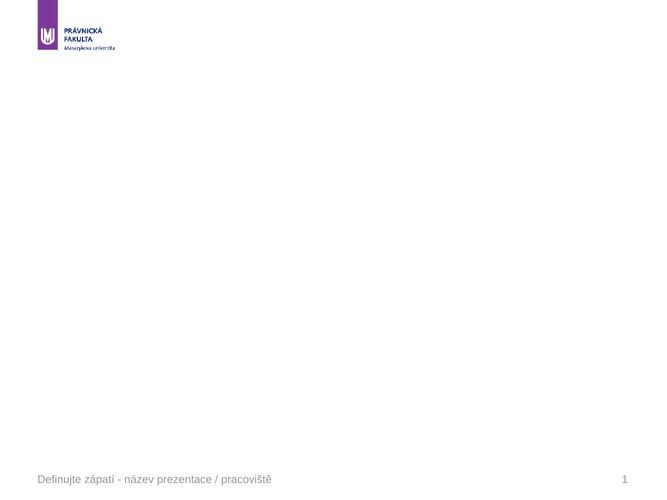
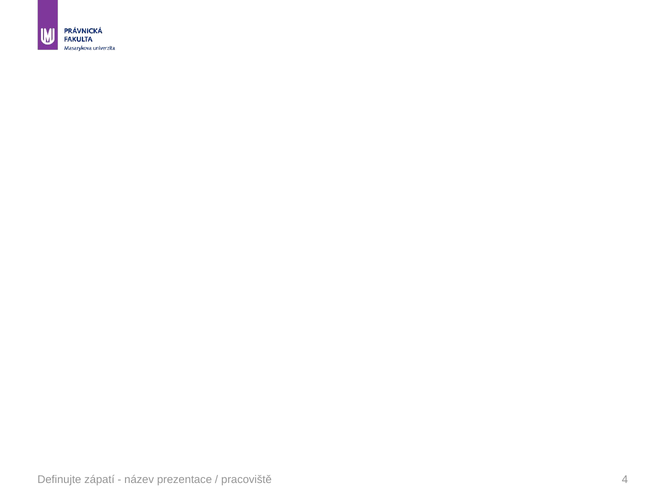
1: 1 -> 4
